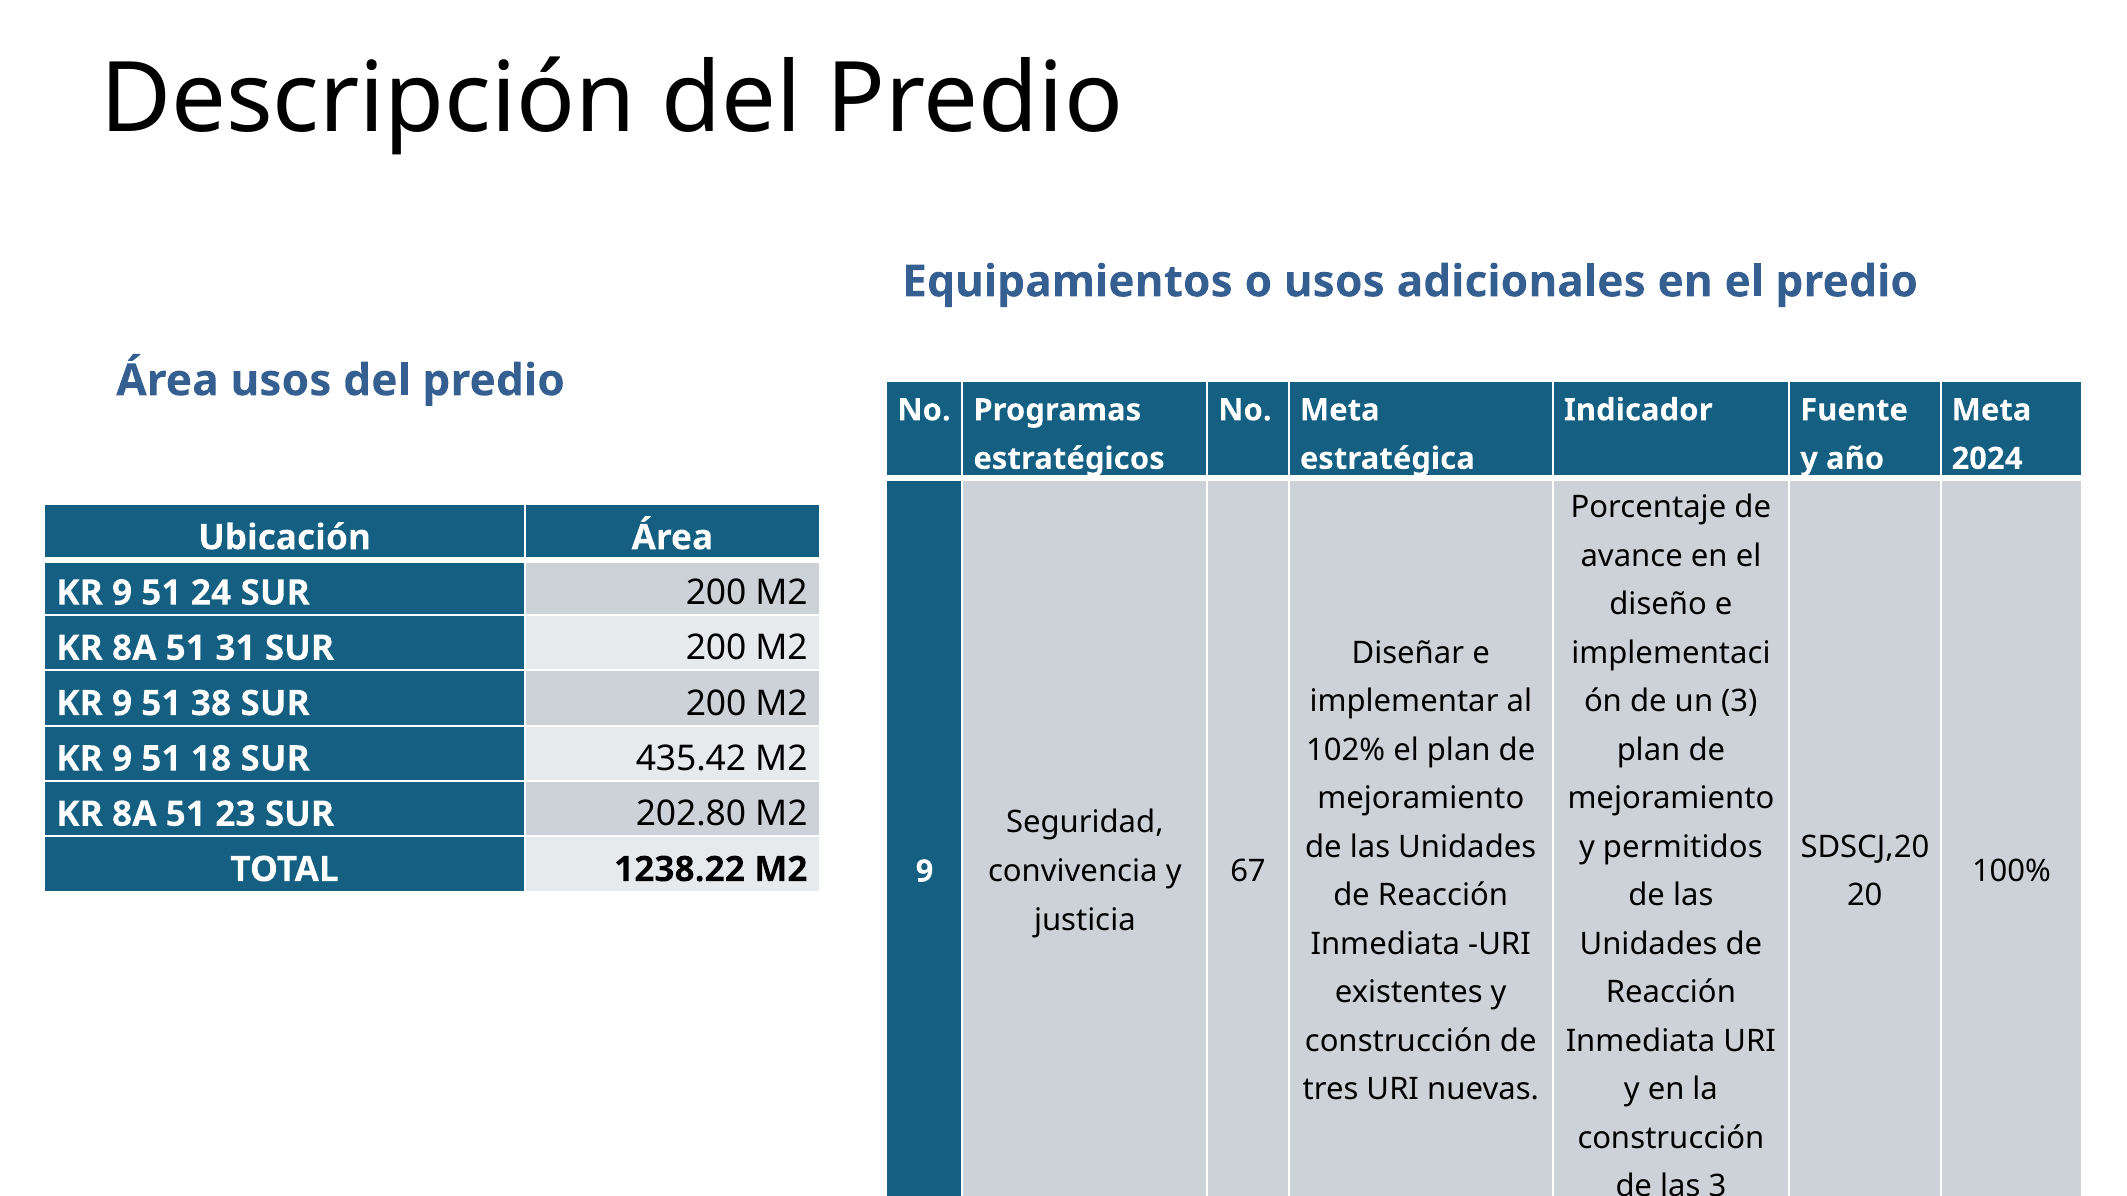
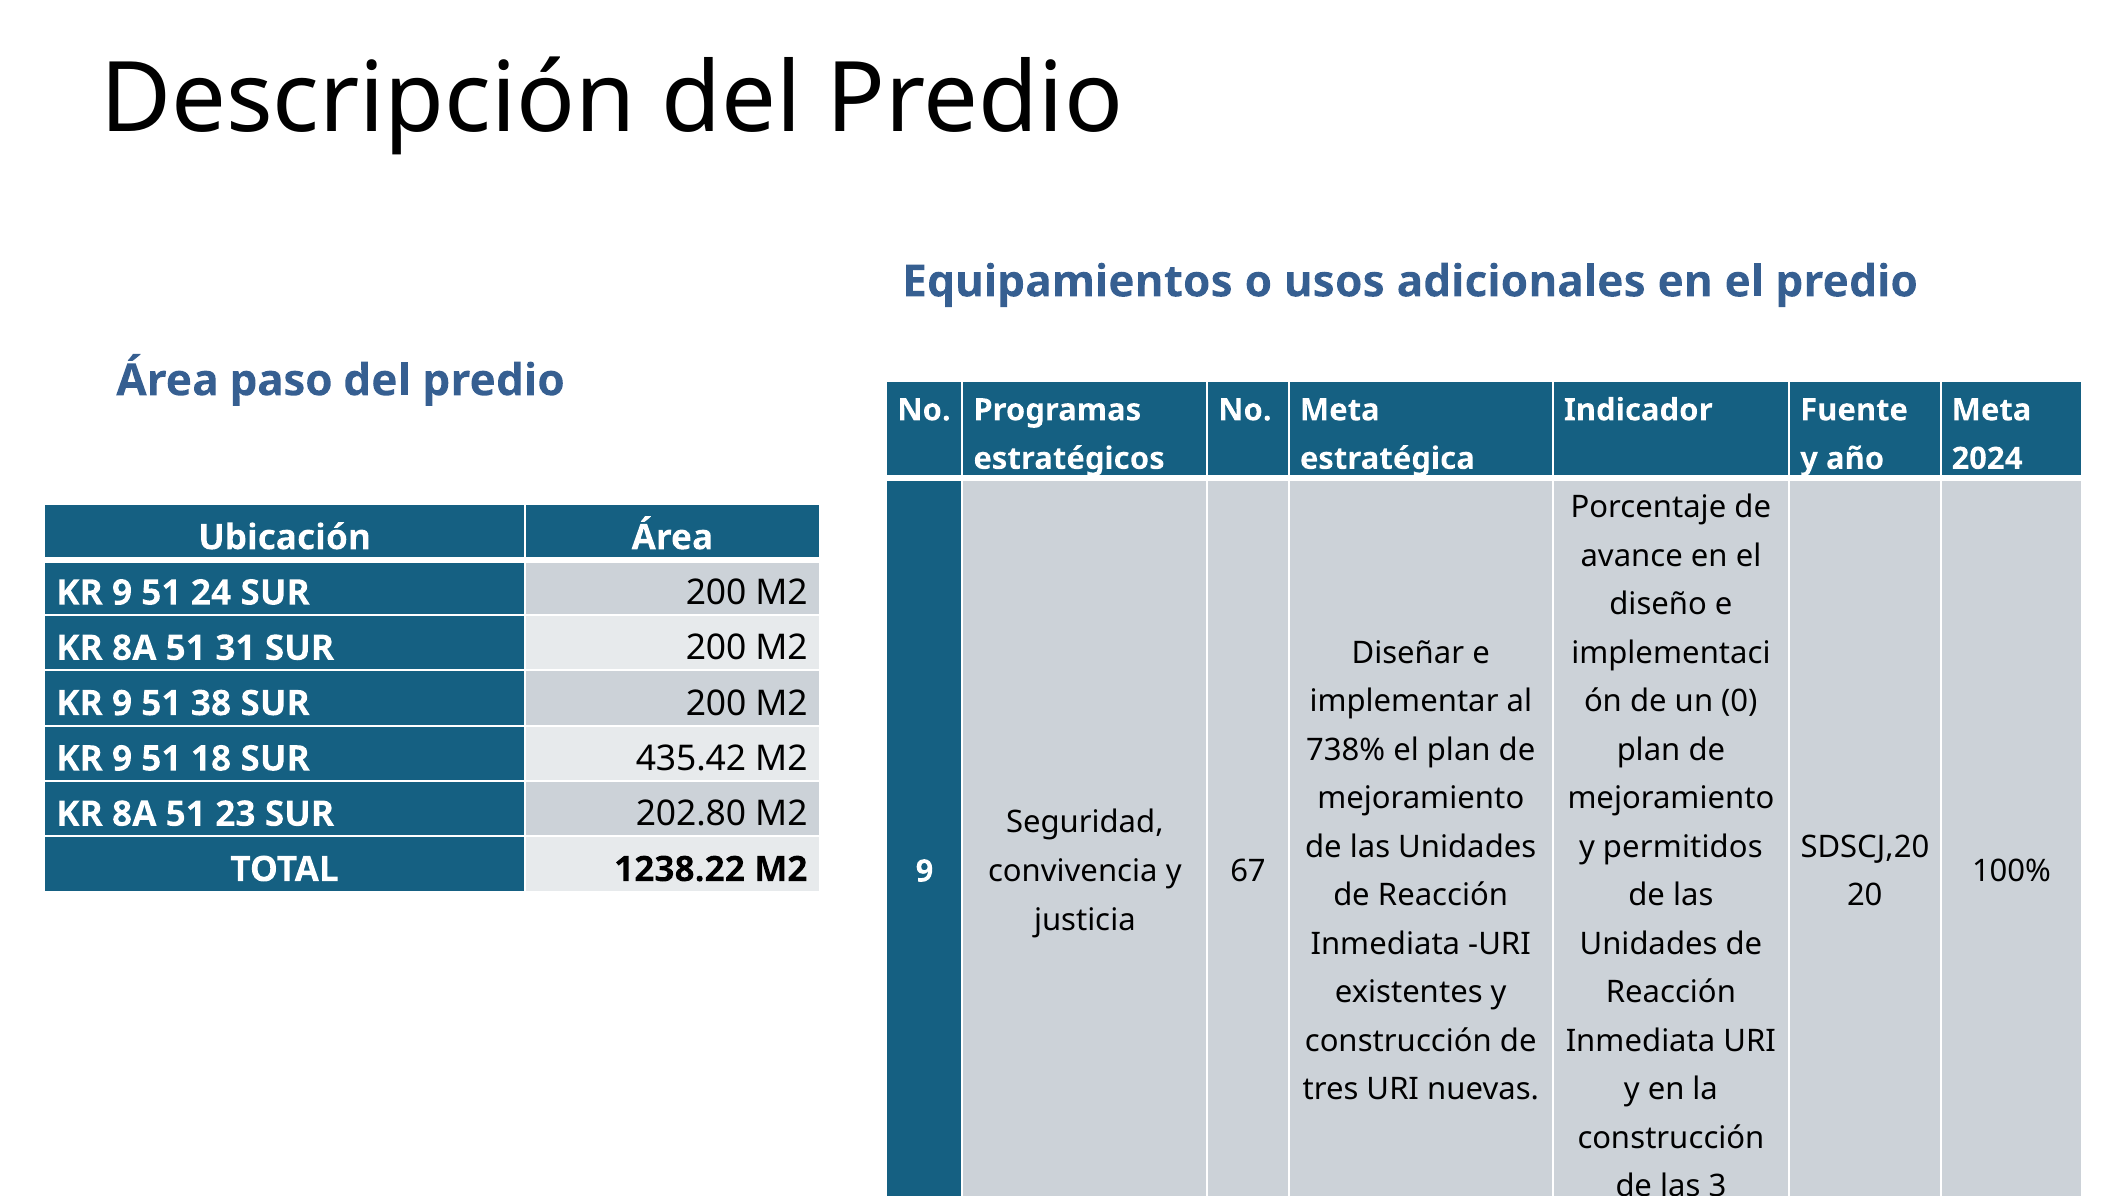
Área usos: usos -> paso
un 3: 3 -> 0
102%: 102% -> 738%
